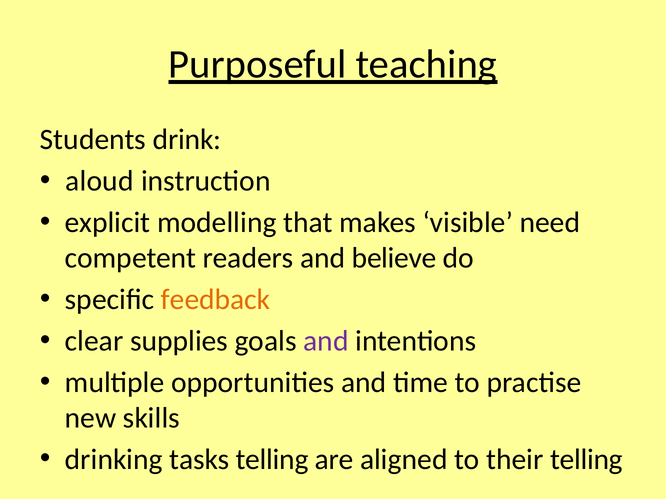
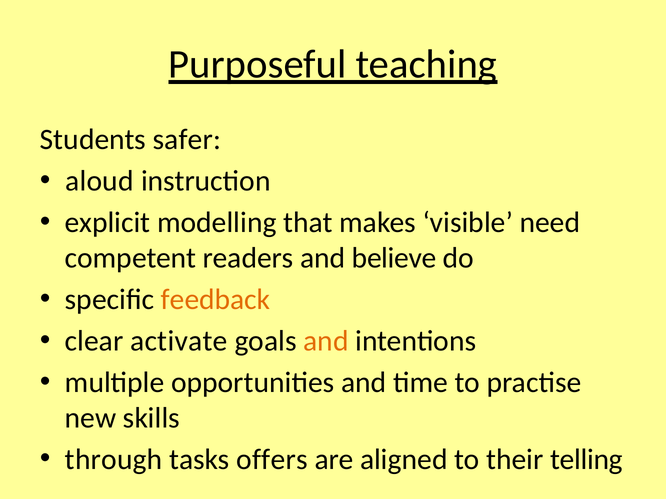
drink: drink -> safer
supplies: supplies -> activate
and at (326, 341) colour: purple -> orange
drinking: drinking -> through
tasks telling: telling -> offers
